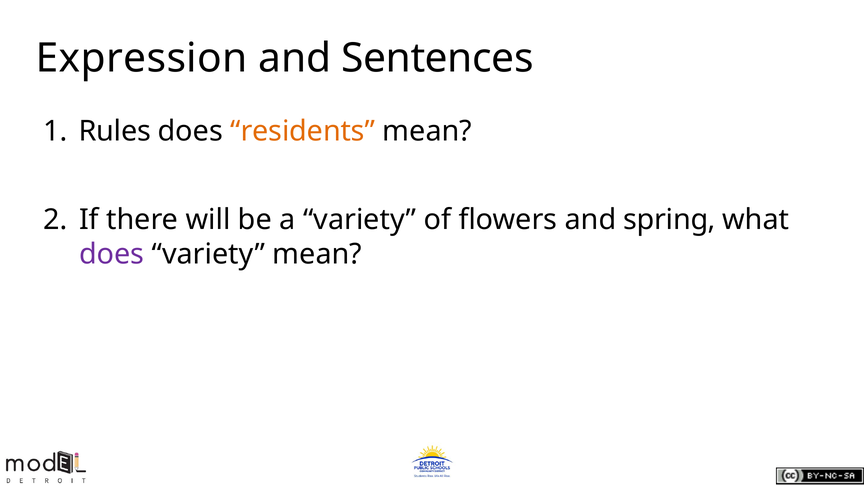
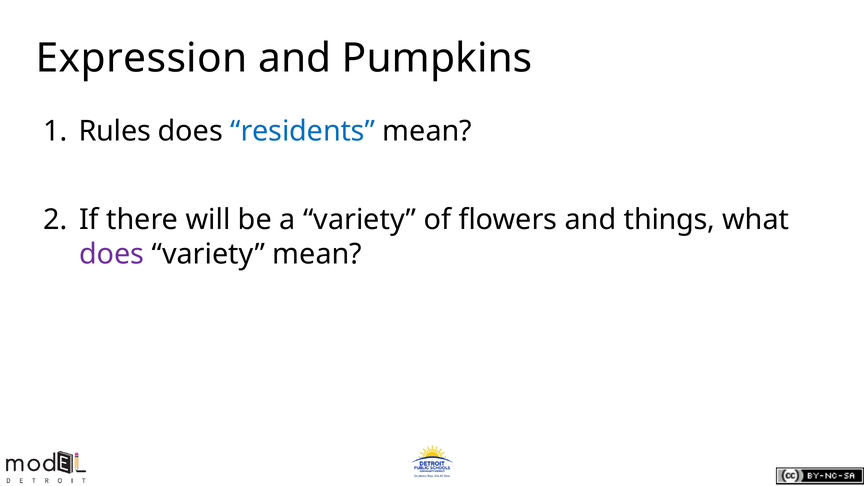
Sentences: Sentences -> Pumpkins
residents colour: orange -> blue
spring: spring -> things
